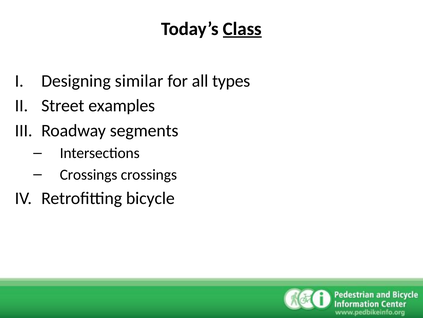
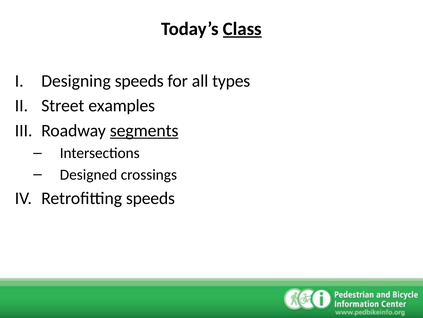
Designing similar: similar -> speeds
segments underline: none -> present
Crossings at (89, 174): Crossings -> Designed
Retrofitting bicycle: bicycle -> speeds
